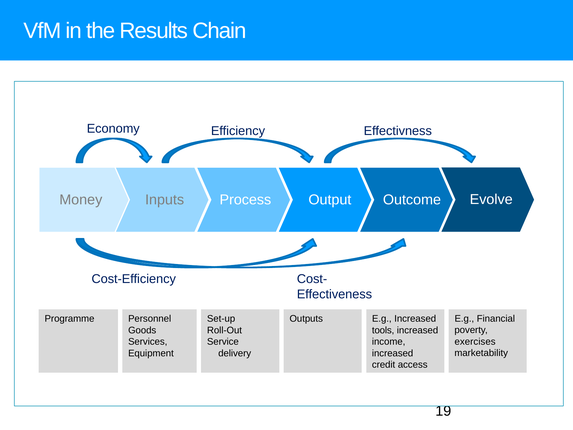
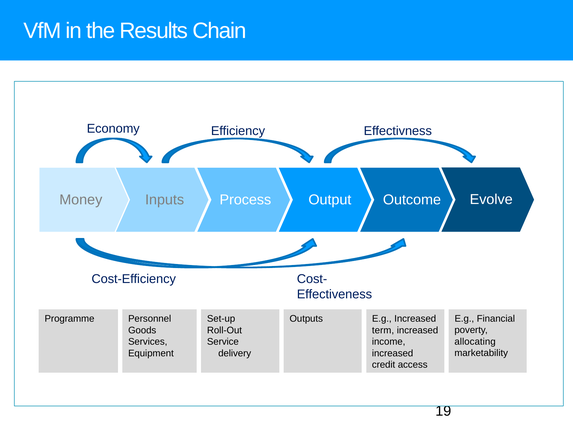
tools: tools -> term
exercises: exercises -> allocating
